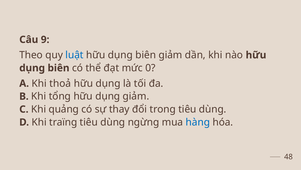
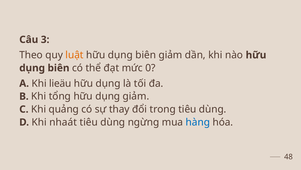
9: 9 -> 3
luật colour: blue -> orange
thoả: thoả -> lieäu
traïng: traïng -> nhaát
